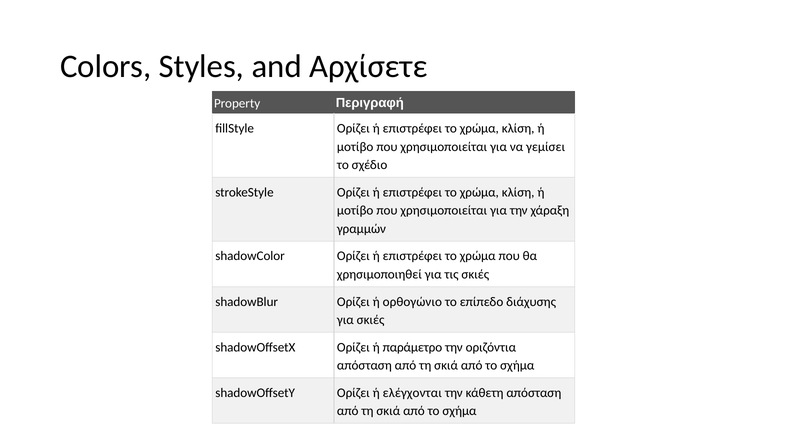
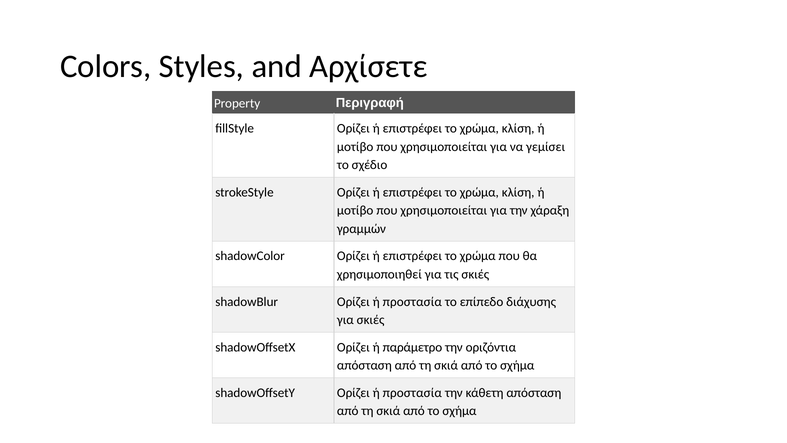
shadowBlur Ορίζει ή ορθογώνιο: ορθογώνιο -> προστασία
shadowOffsetY Ορίζει ή ελέγχονται: ελέγχονται -> προστασία
